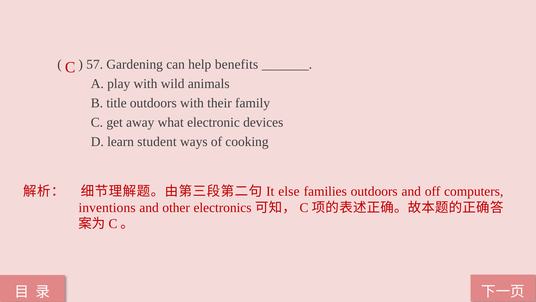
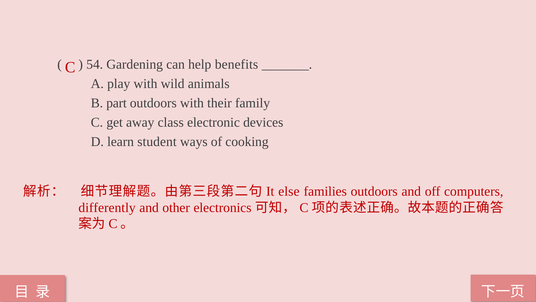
57: 57 -> 54
title: title -> part
what: what -> class
inventions: inventions -> differently
